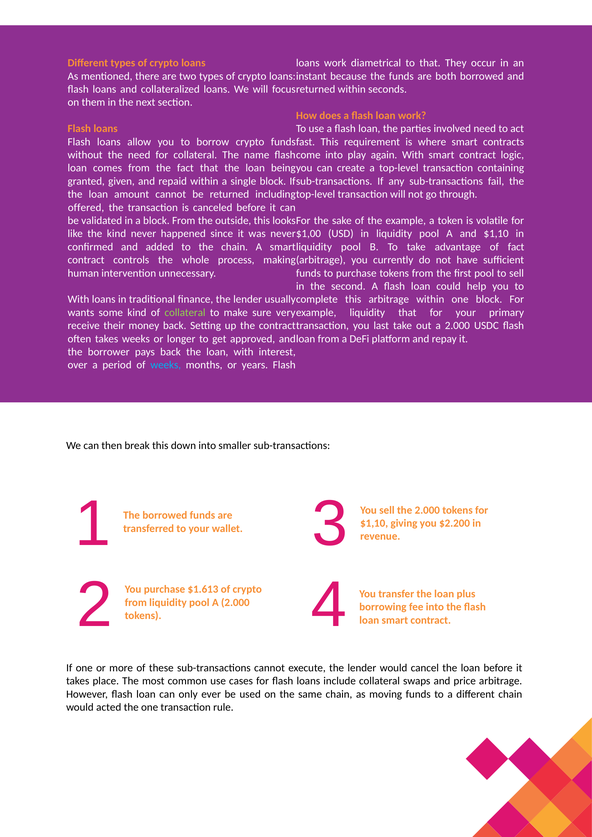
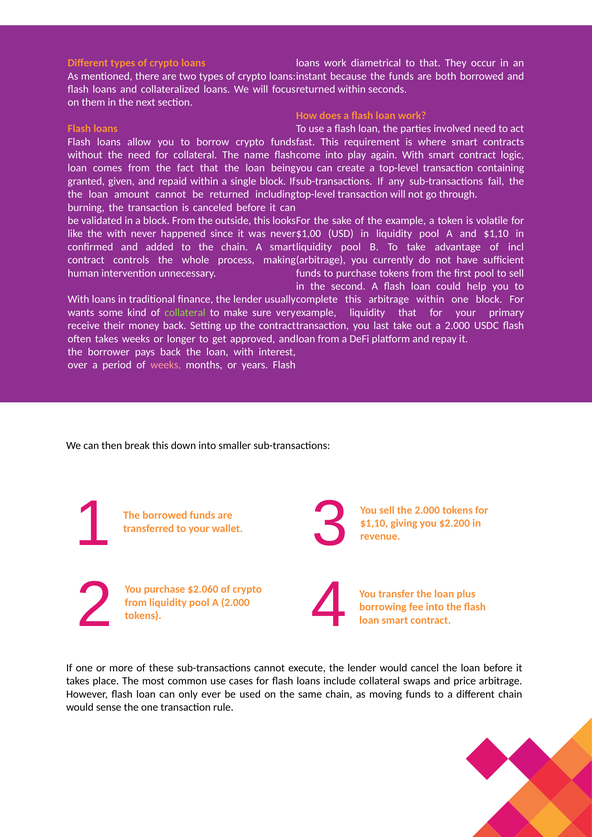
offered: offered -> burning
the kind: kind -> with
of fact: fact -> incl
weeks at (166, 365) colour: light blue -> pink
$1.613: $1.613 -> $2.060
acted: acted -> sense
